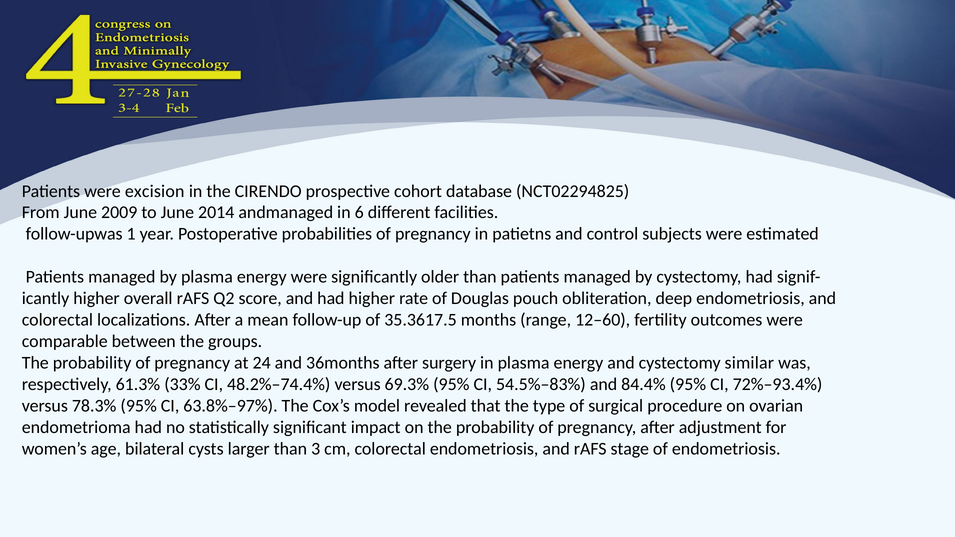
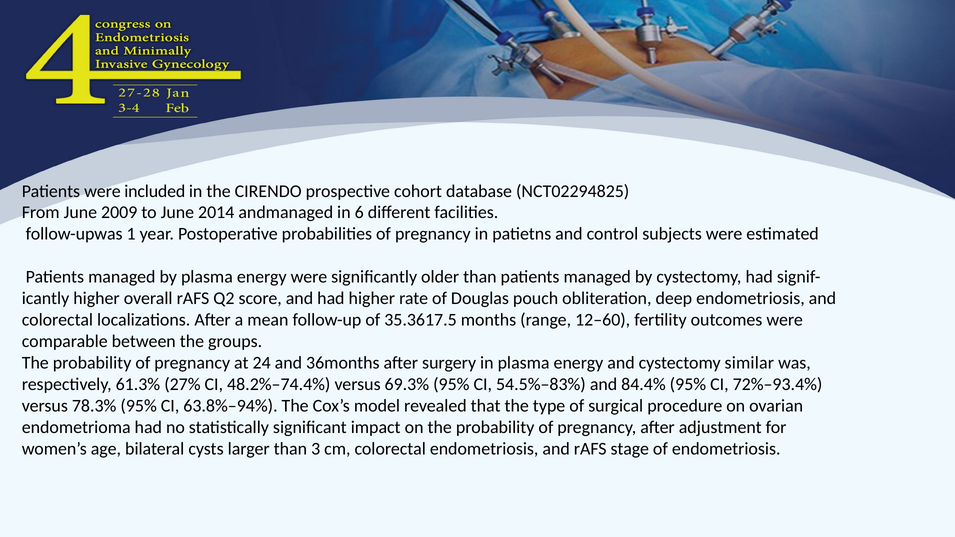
excision: excision -> included
33%: 33% -> 27%
63.8%–97%: 63.8%–97% -> 63.8%–94%
